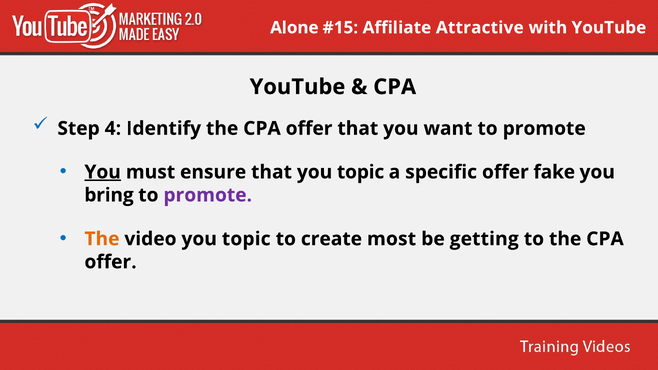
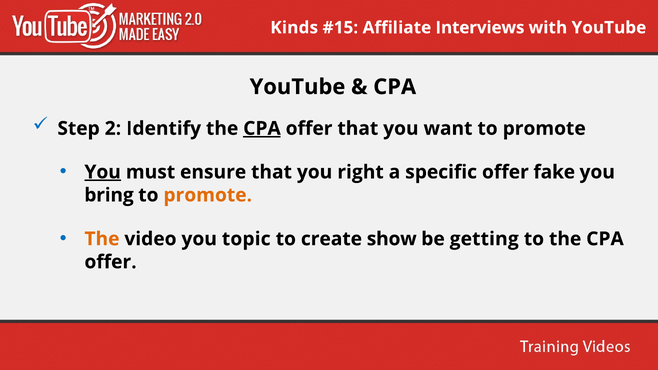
Alone: Alone -> Kinds
Attractive: Attractive -> Interviews
4: 4 -> 2
CPA at (262, 129) underline: none -> present
that you topic: topic -> right
promote at (208, 195) colour: purple -> orange
most: most -> show
